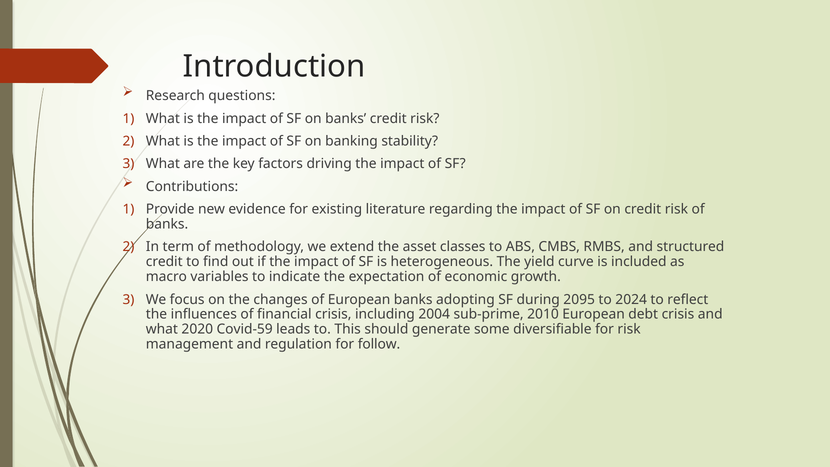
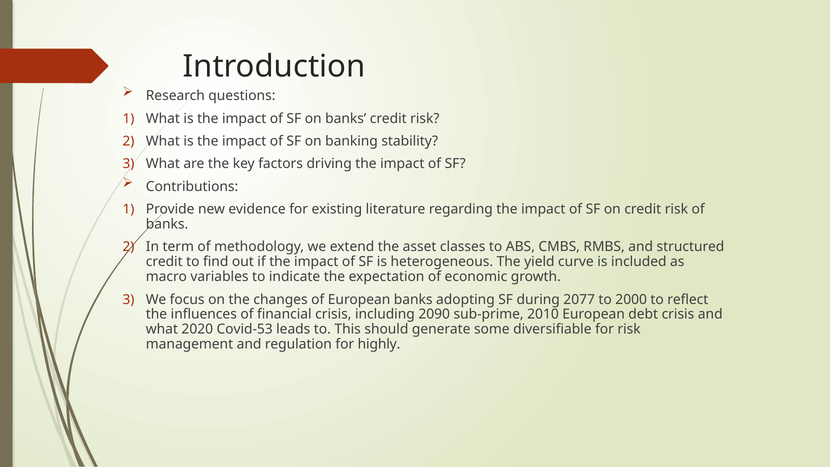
2095: 2095 -> 2077
2024: 2024 -> 2000
2004: 2004 -> 2090
Covid-59: Covid-59 -> Covid-53
follow: follow -> highly
